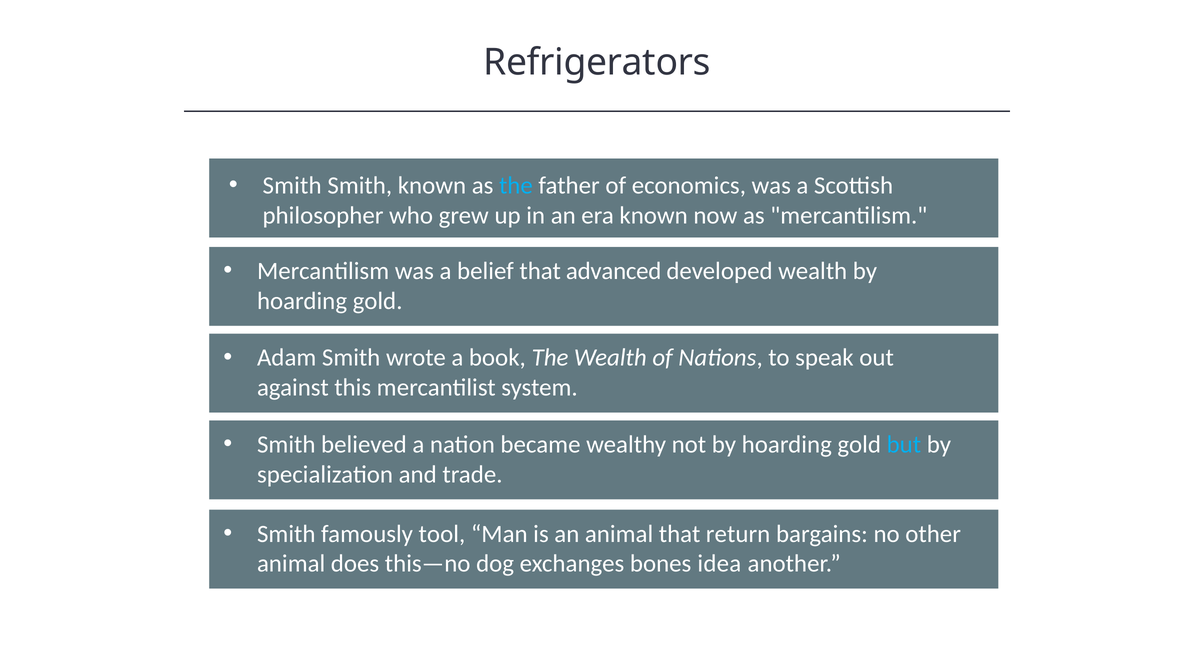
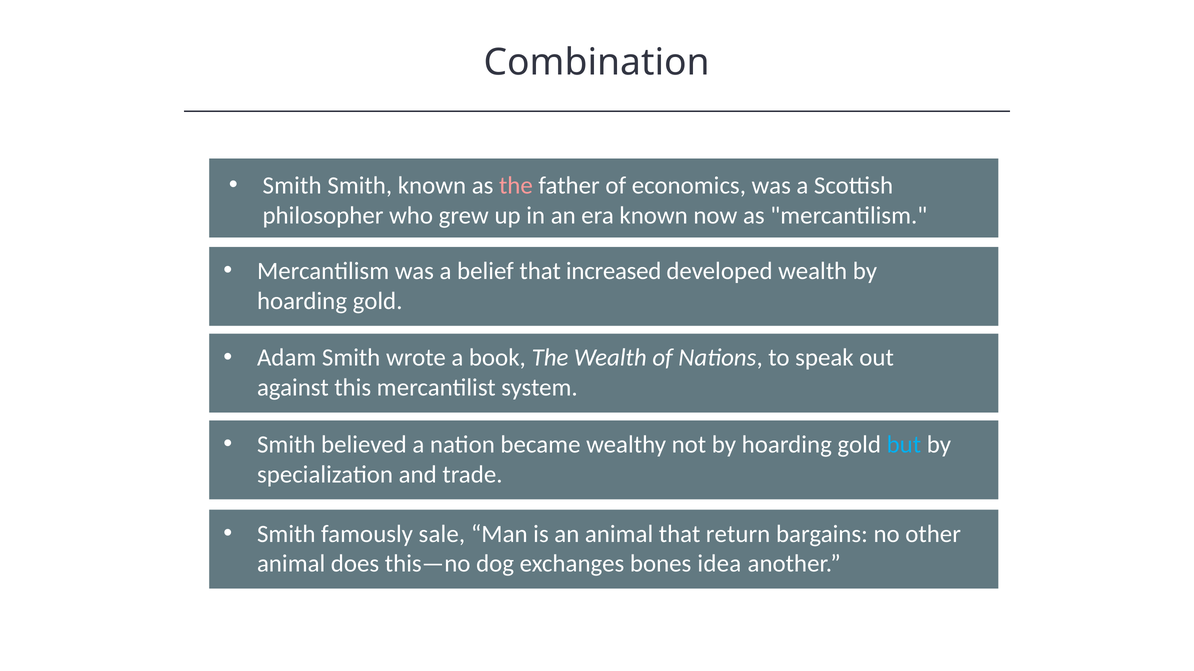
Refrigerators: Refrigerators -> Combination
the at (516, 186) colour: light blue -> pink
advanced: advanced -> increased
tool: tool -> sale
